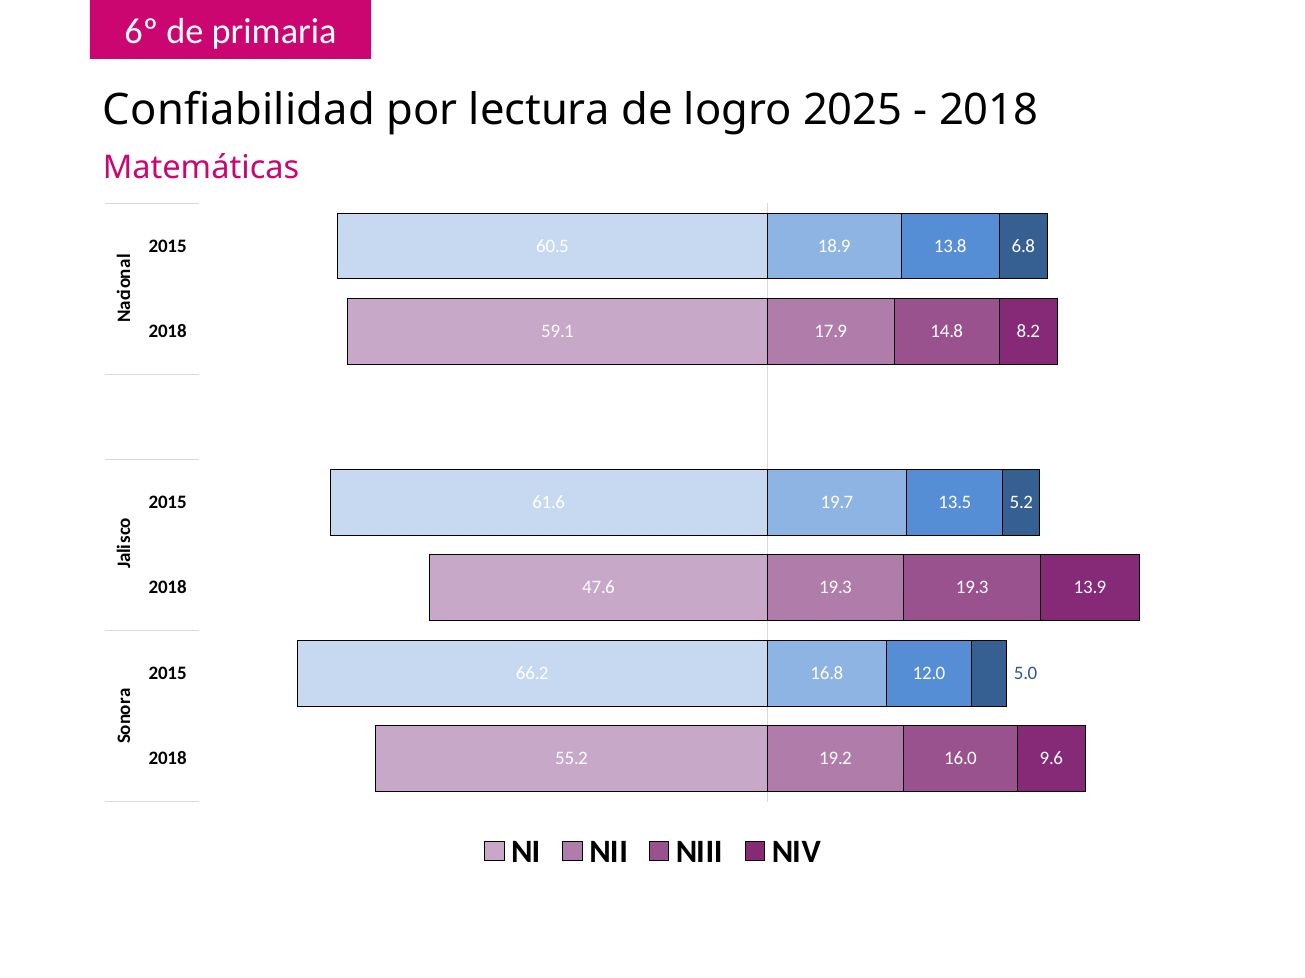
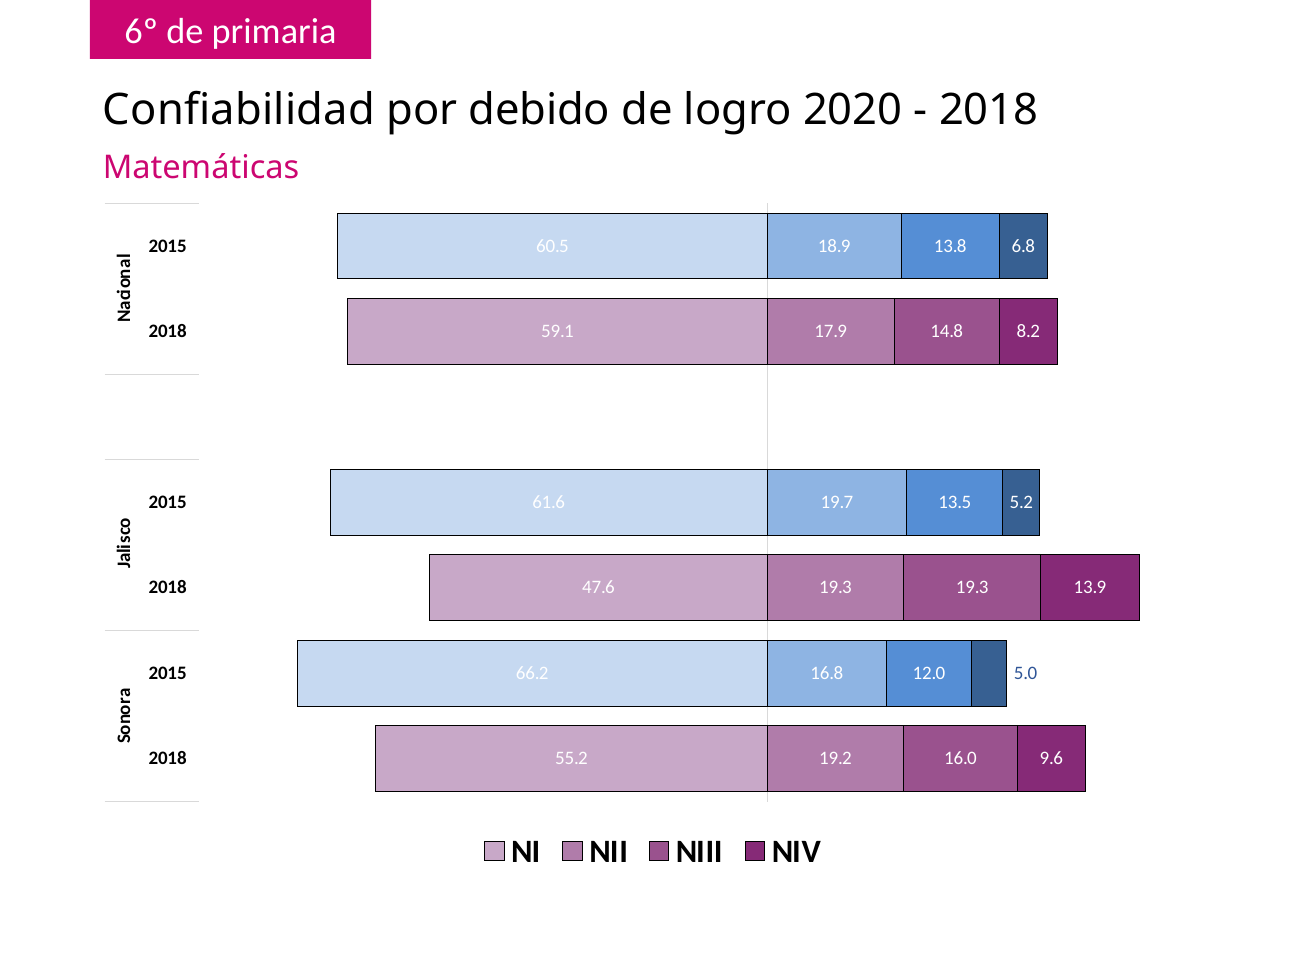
lectura: lectura -> debido
2025: 2025 -> 2020
